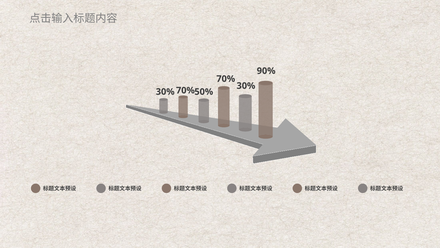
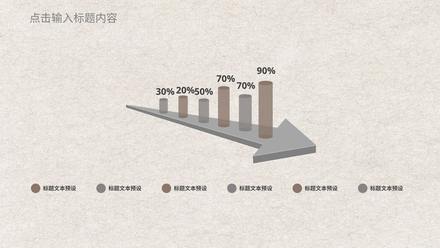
30% at (246, 86): 30% -> 70%
70% at (185, 90): 70% -> 20%
